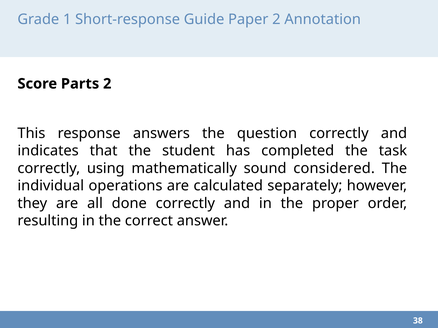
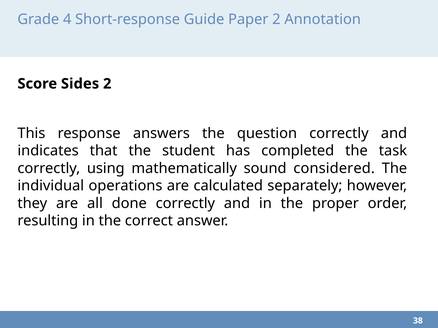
1: 1 -> 4
Parts: Parts -> Sides
